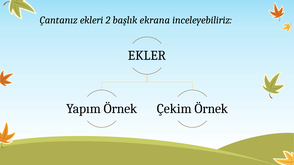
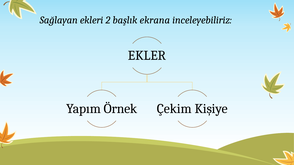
Çantanız: Çantanız -> Sağlayan
Örnek at (211, 109): Örnek -> Kişiye
